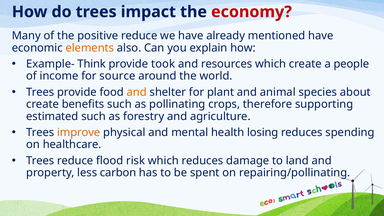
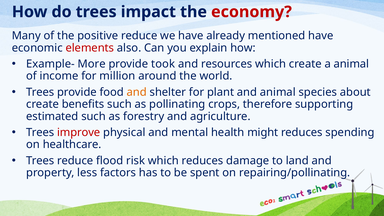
elements colour: orange -> red
Think: Think -> More
a people: people -> animal
source: source -> million
improve colour: orange -> red
losing: losing -> might
carbon: carbon -> factors
